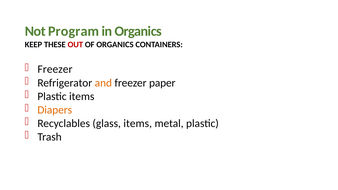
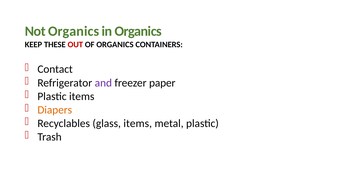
Not Program: Program -> Organics
Freezer at (55, 69): Freezer -> Contact
and colour: orange -> purple
